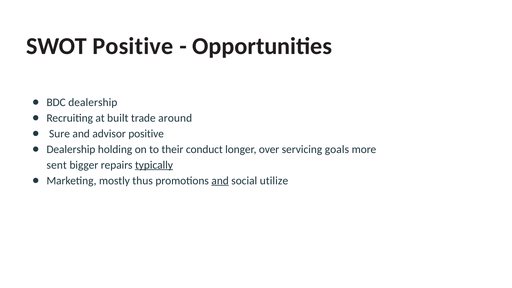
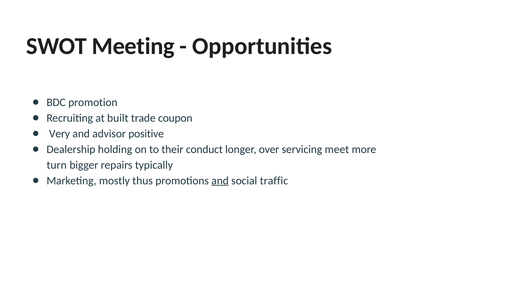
SWOT Positive: Positive -> Meeting
BDC dealership: dealership -> promotion
around: around -> coupon
Sure: Sure -> Very
goals: goals -> meet
sent: sent -> turn
typically underline: present -> none
utilize: utilize -> traffic
